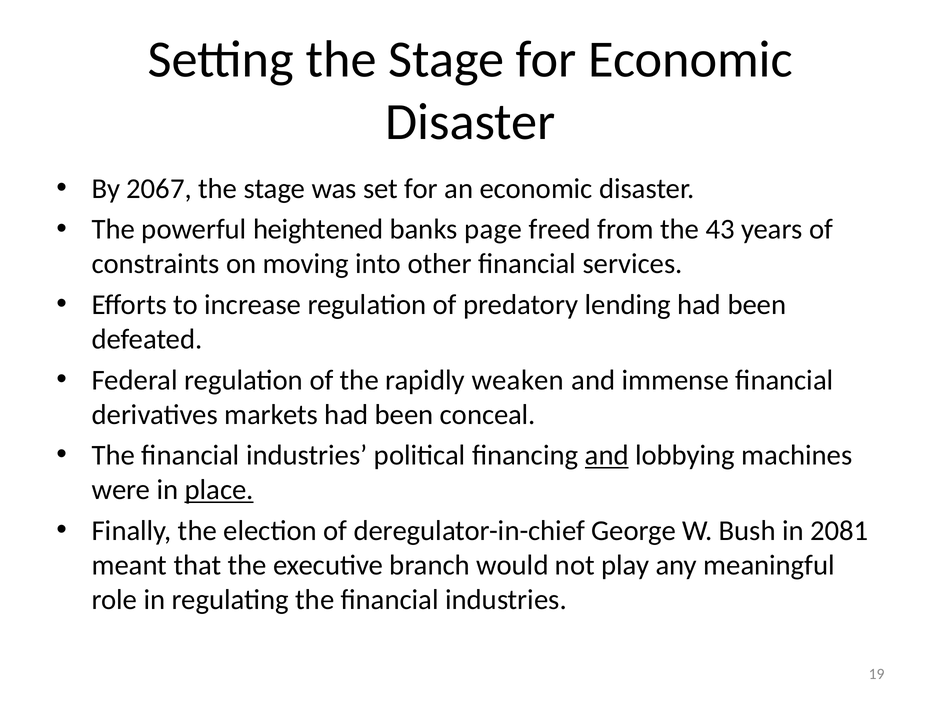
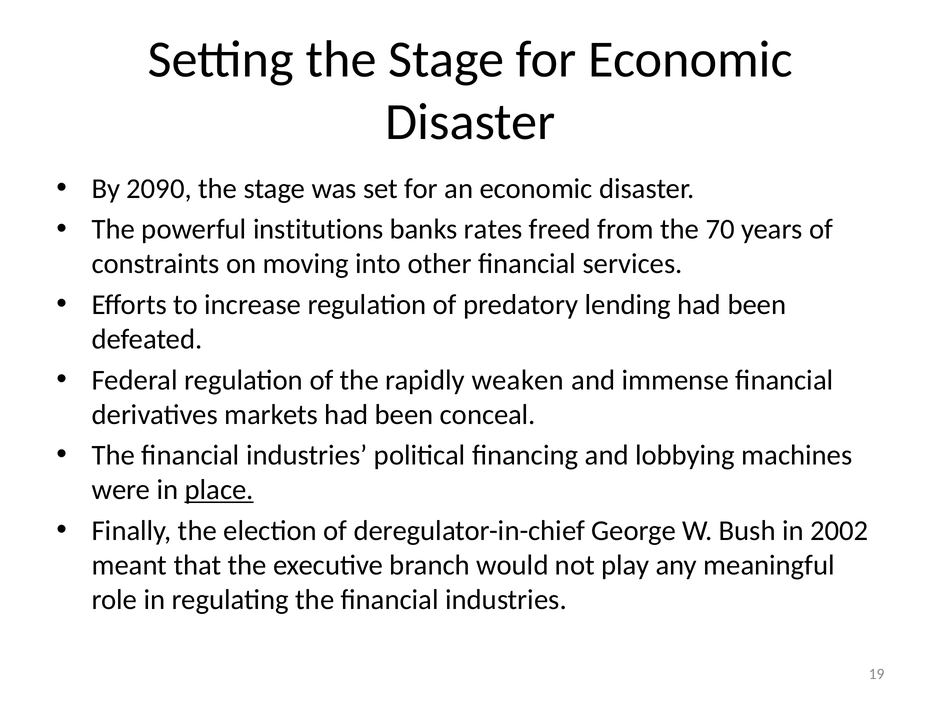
2067: 2067 -> 2090
heightened: heightened -> institutions
page: page -> rates
43: 43 -> 70
and at (607, 455) underline: present -> none
2081: 2081 -> 2002
